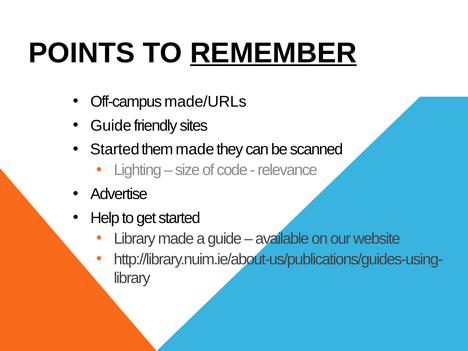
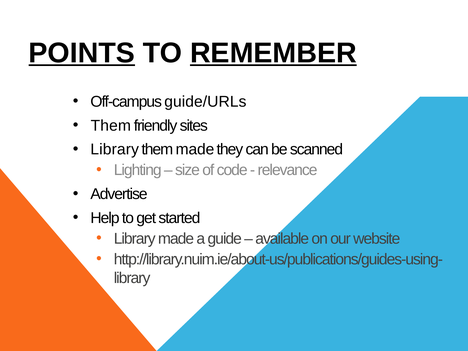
POINTS underline: none -> present
made/URLs: made/URLs -> guide/URLs
Guide at (111, 126): Guide -> Them
Started at (115, 149): Started -> Library
